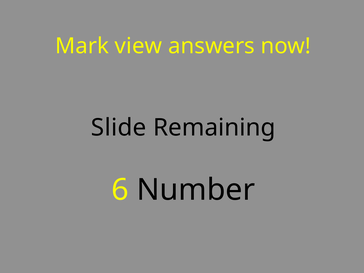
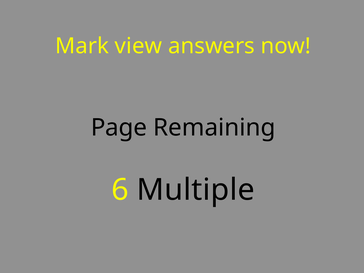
Slide: Slide -> Page
Number: Number -> Multiple
